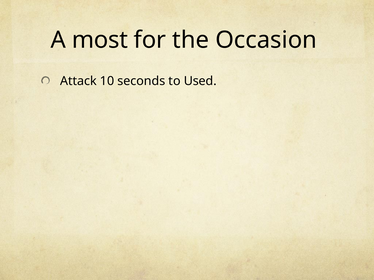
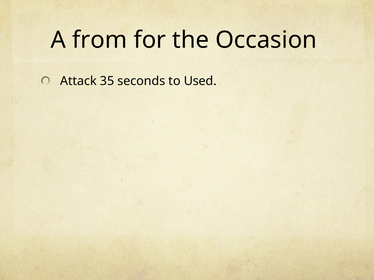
most: most -> from
10: 10 -> 35
